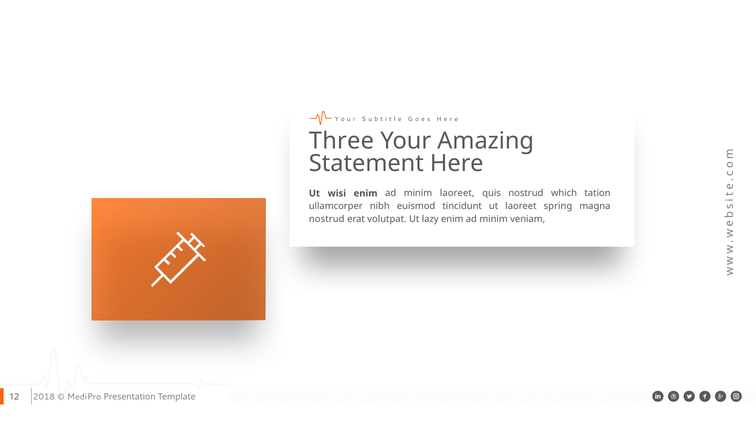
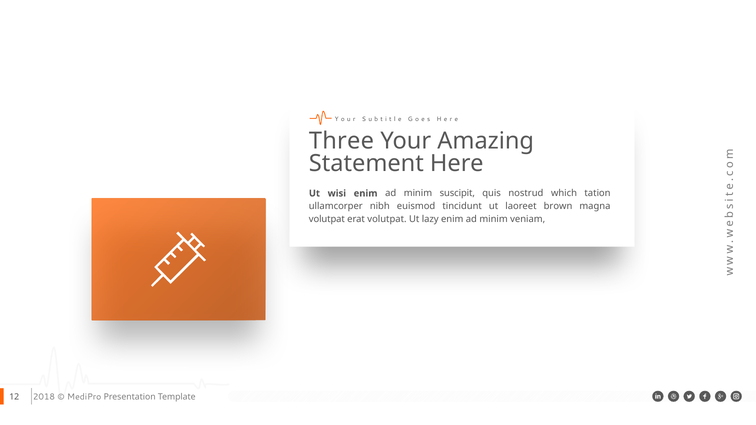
minim laoreet: laoreet -> suscipit
spring: spring -> brown
nostrud at (327, 219): nostrud -> volutpat
